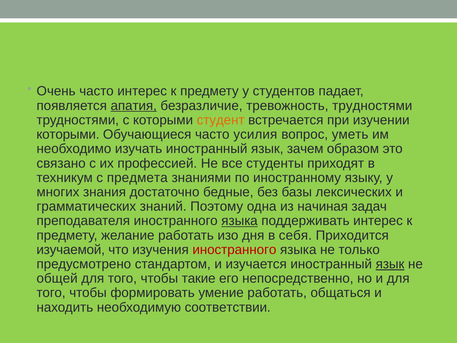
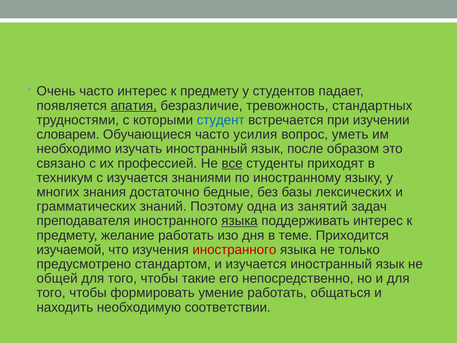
тревожность трудностями: трудностями -> стандартных
студент colour: orange -> blue
которыми at (68, 134): которыми -> словарем
зачем: зачем -> после
все underline: none -> present
с предмета: предмета -> изучается
начиная: начиная -> занятий
себя: себя -> теме
язык at (390, 264) underline: present -> none
